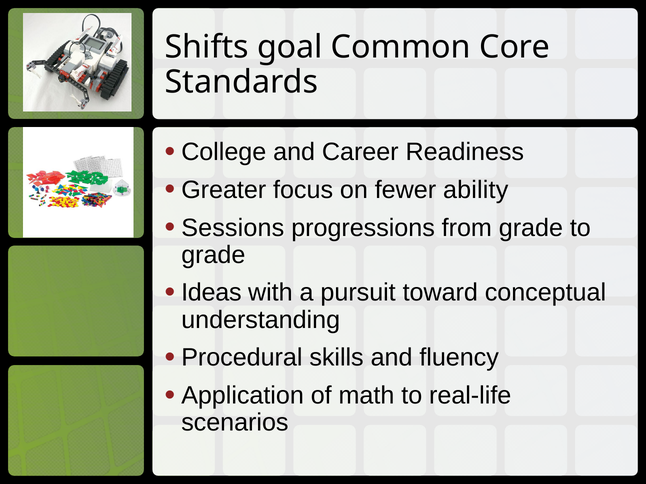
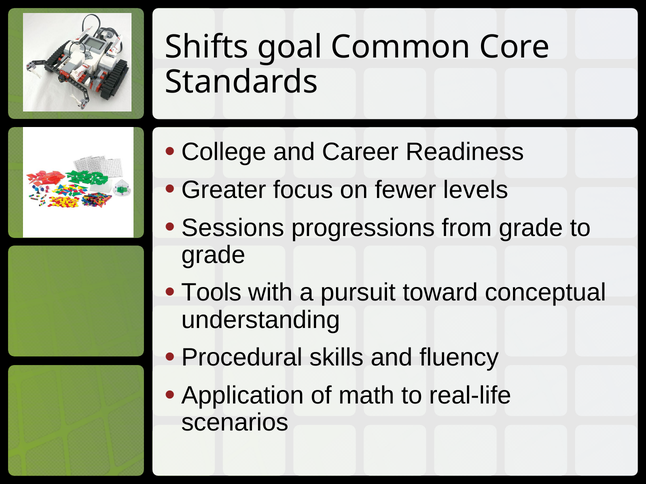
ability: ability -> levels
Ideas: Ideas -> Tools
